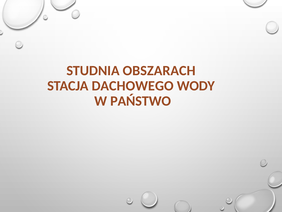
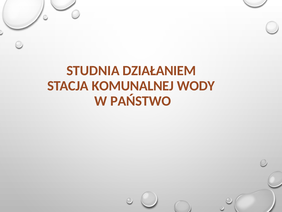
OBSZARACH: OBSZARACH -> DZIAŁANIEM
DACHOWEGO: DACHOWEGO -> KOMUNALNEJ
